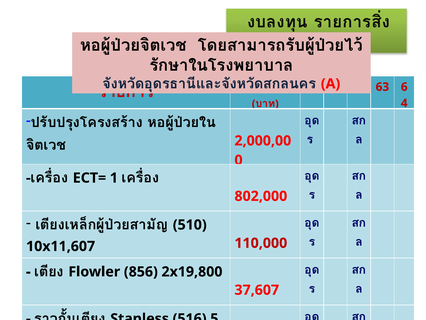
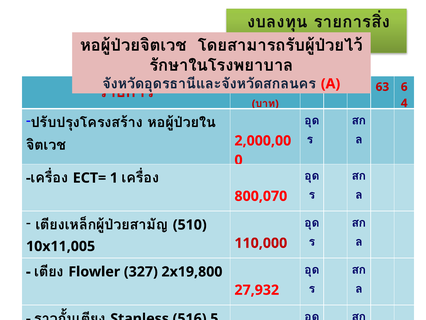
802,000: 802,000 -> 800,070
10x11,607: 10x11,607 -> 10x11,005
856: 856 -> 327
37,607: 37,607 -> 27,932
